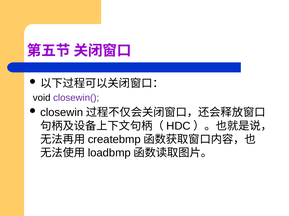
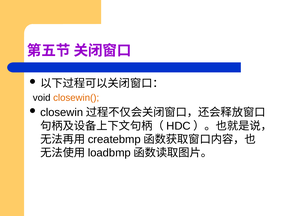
closewin( colour: purple -> orange
